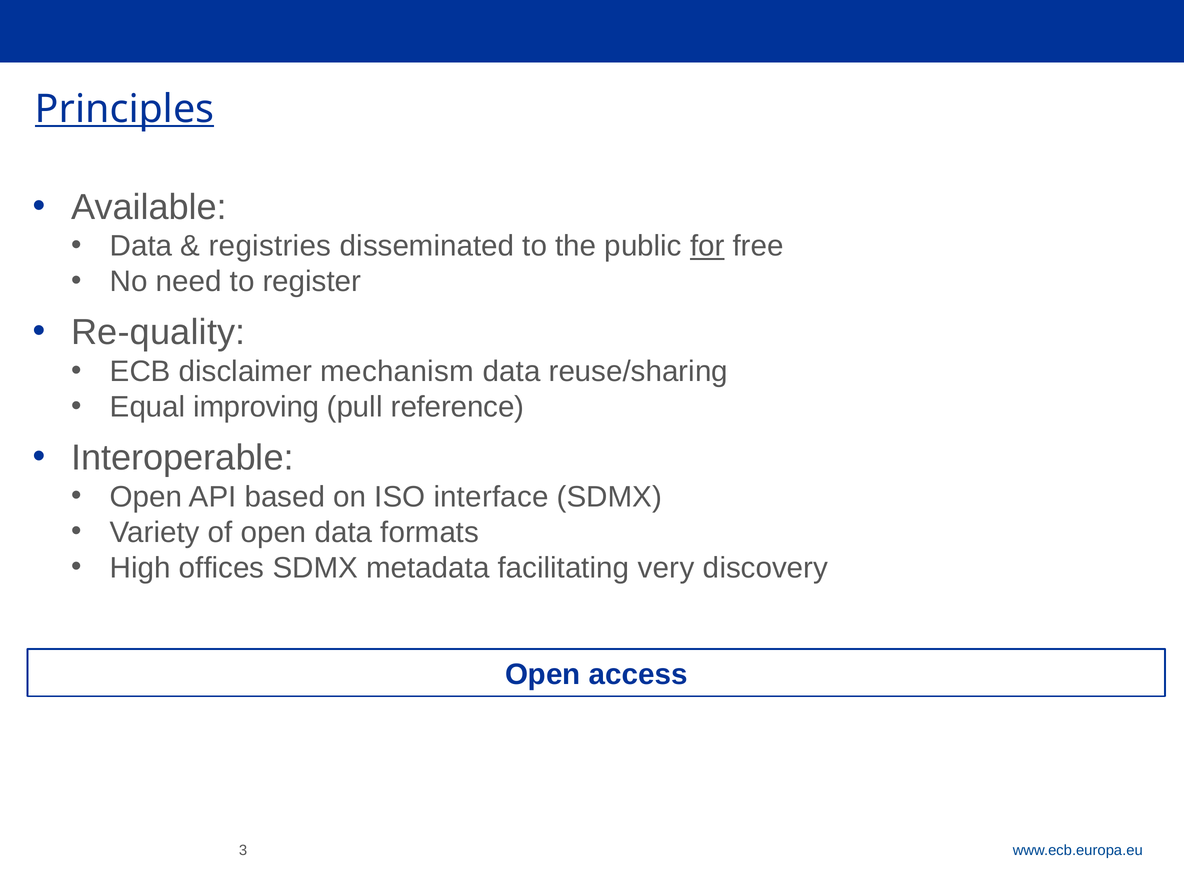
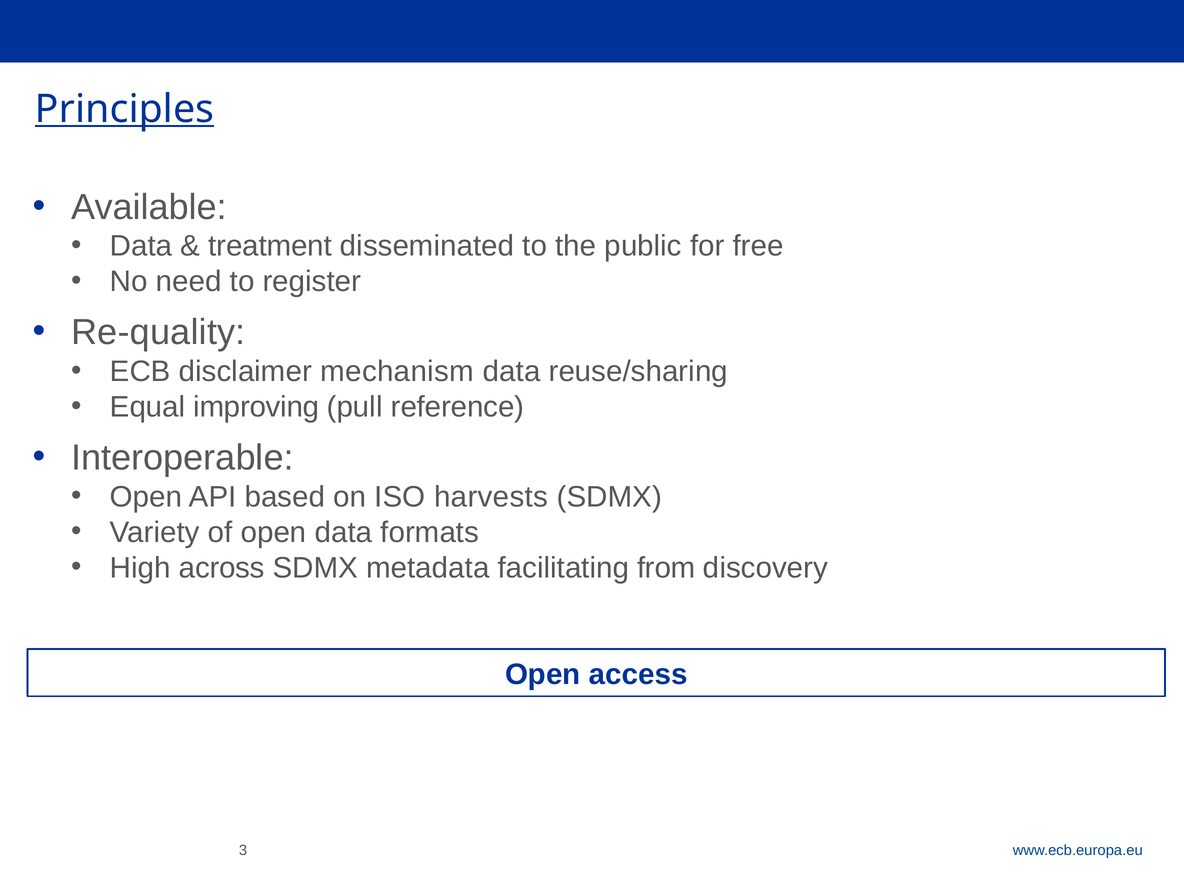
registries: registries -> treatment
for underline: present -> none
interface: interface -> harvests
offices: offices -> across
very: very -> from
